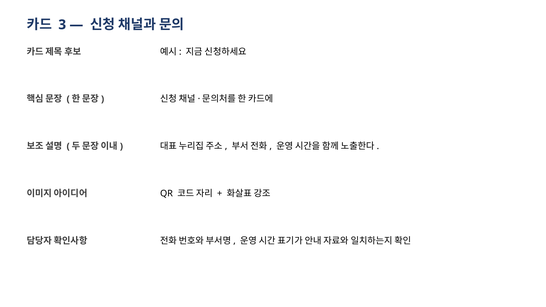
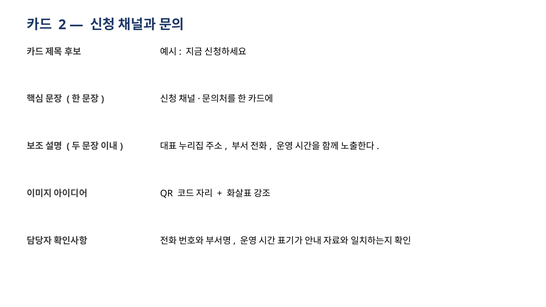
3: 3 -> 2
